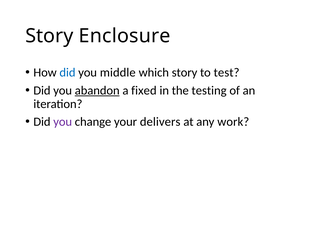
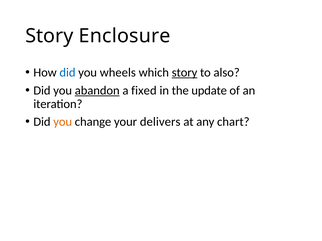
middle: middle -> wheels
story at (185, 73) underline: none -> present
test: test -> also
testing: testing -> update
you at (63, 122) colour: purple -> orange
work: work -> chart
